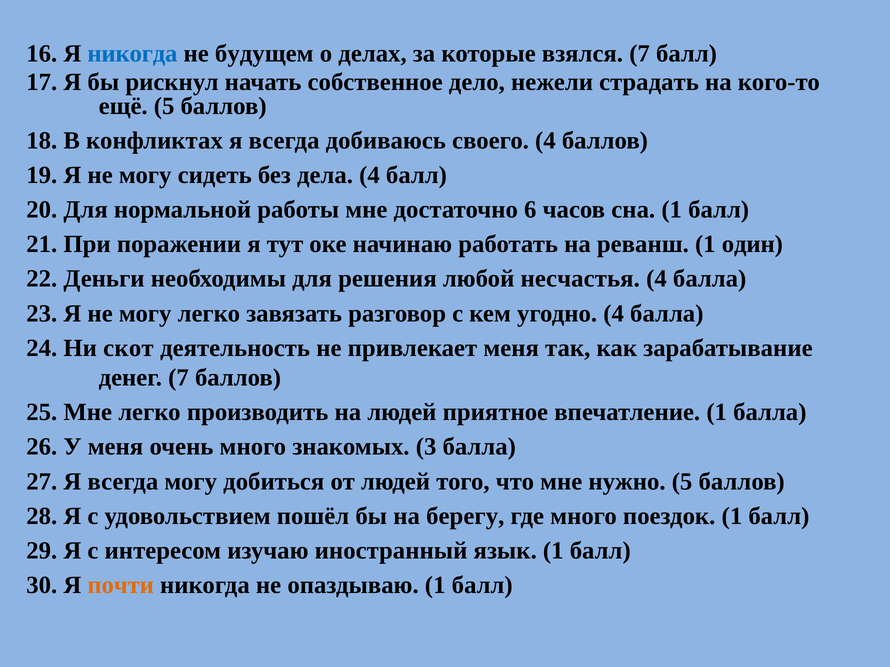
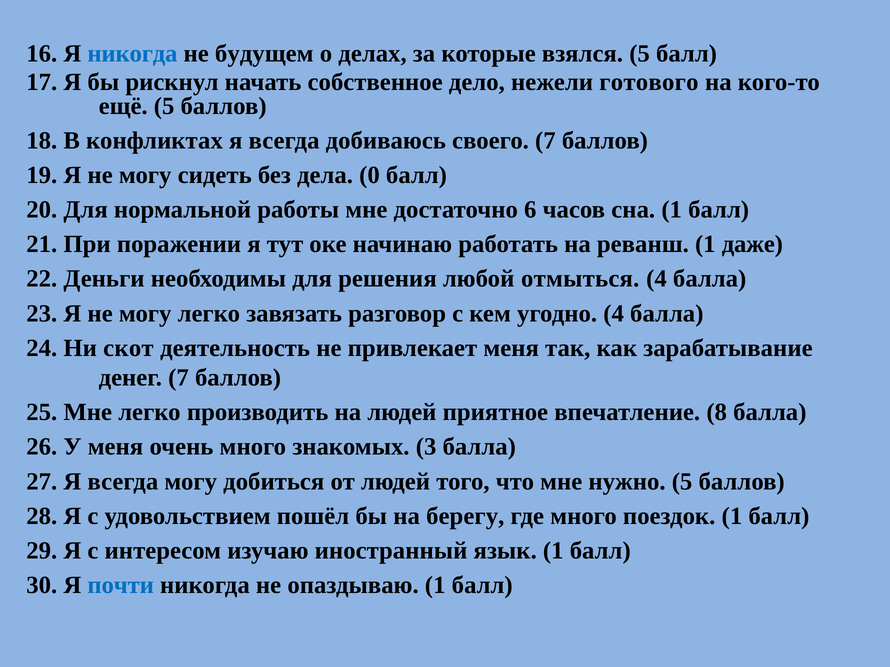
взялся 7: 7 -> 5
страдать: страдать -> готового
своего 4: 4 -> 7
дела 4: 4 -> 0
один: один -> даже
несчастья: несчастья -> отмыться
впечатление 1: 1 -> 8
почти colour: orange -> blue
